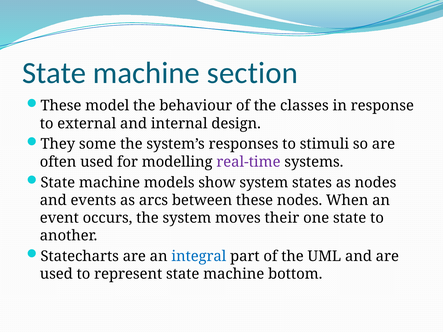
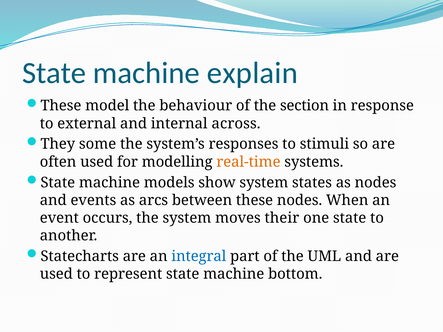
section: section -> explain
classes: classes -> section
design: design -> across
real-time colour: purple -> orange
